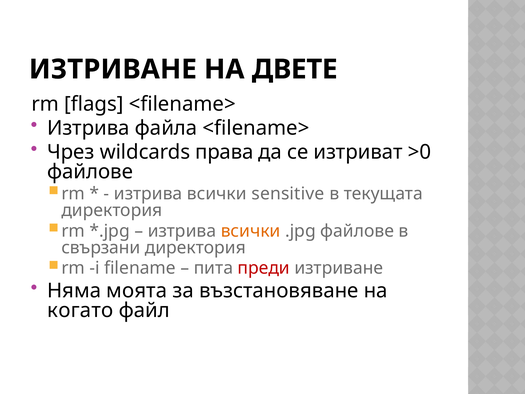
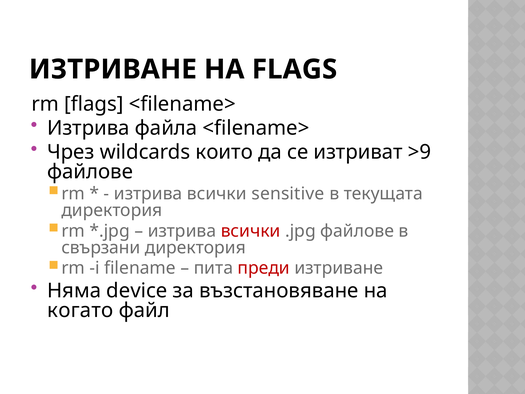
НА ДВЕТЕ: ДВЕТЕ -> FLAGS
права: права -> които
>0: >0 -> >9
всички at (251, 231) colour: orange -> red
моята: моята -> device
